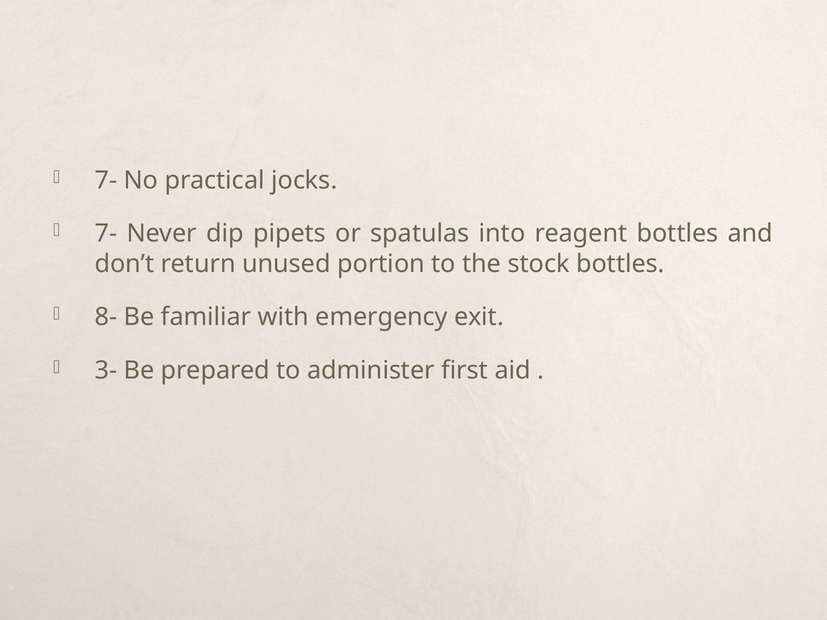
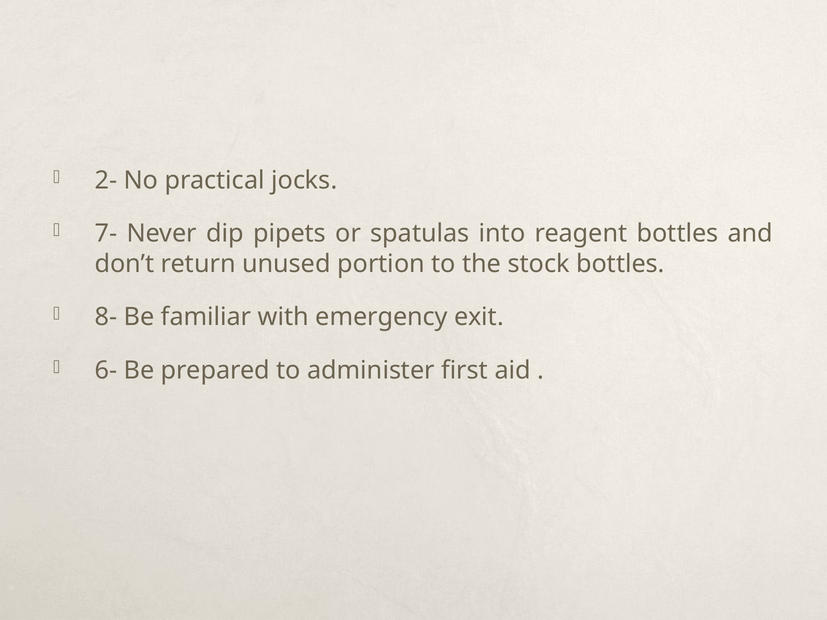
7- at (106, 180): 7- -> 2-
3-: 3- -> 6-
